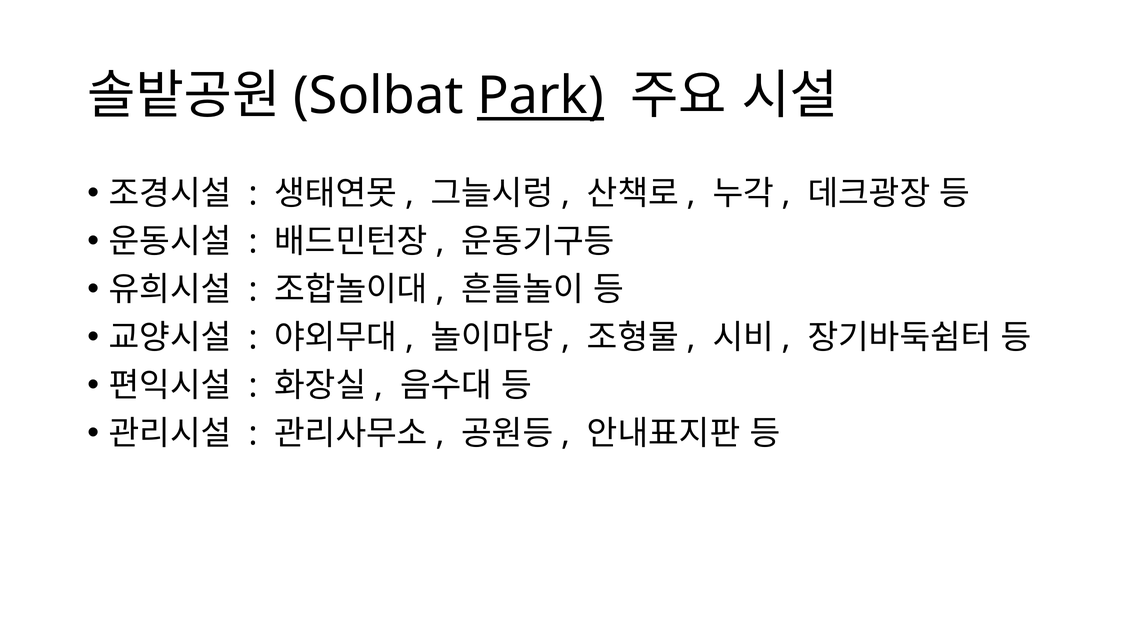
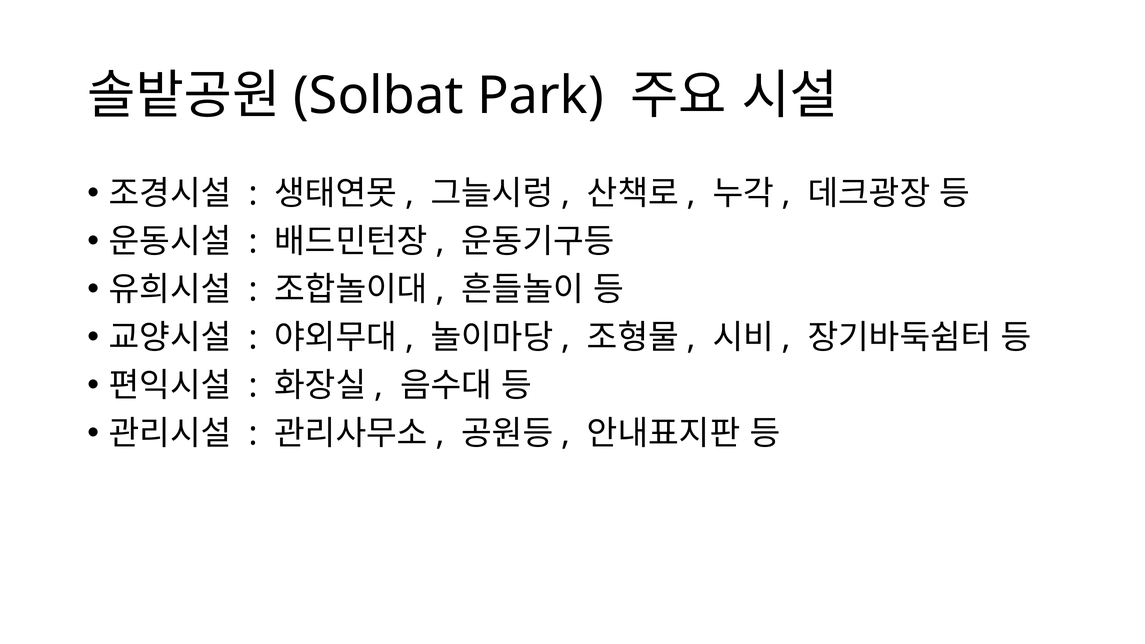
Park underline: present -> none
